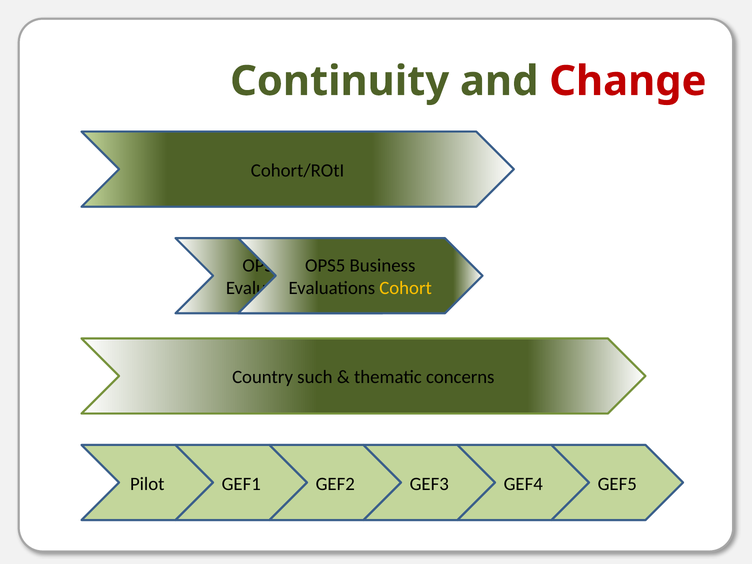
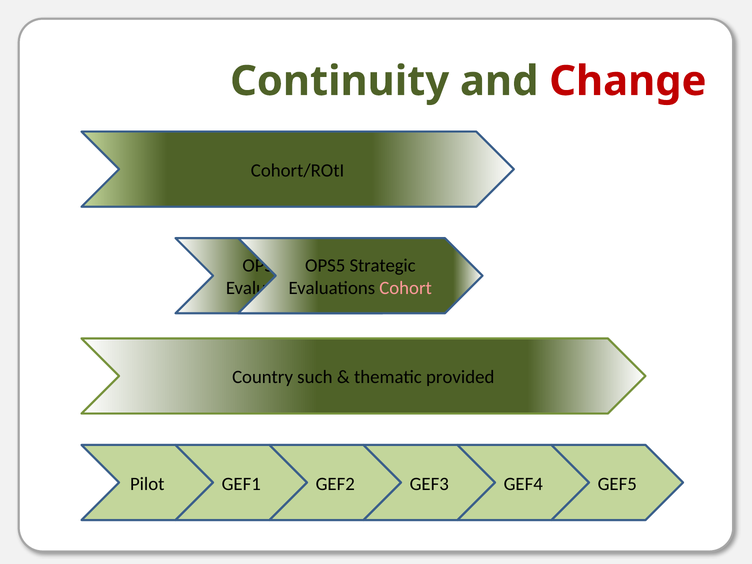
Business: Business -> Strategic
Cohort at (406, 288) colour: yellow -> pink
concerns: concerns -> provided
